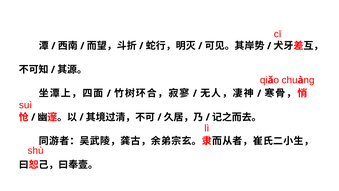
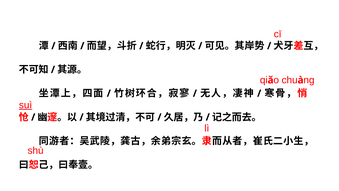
suì underline: none -> present
